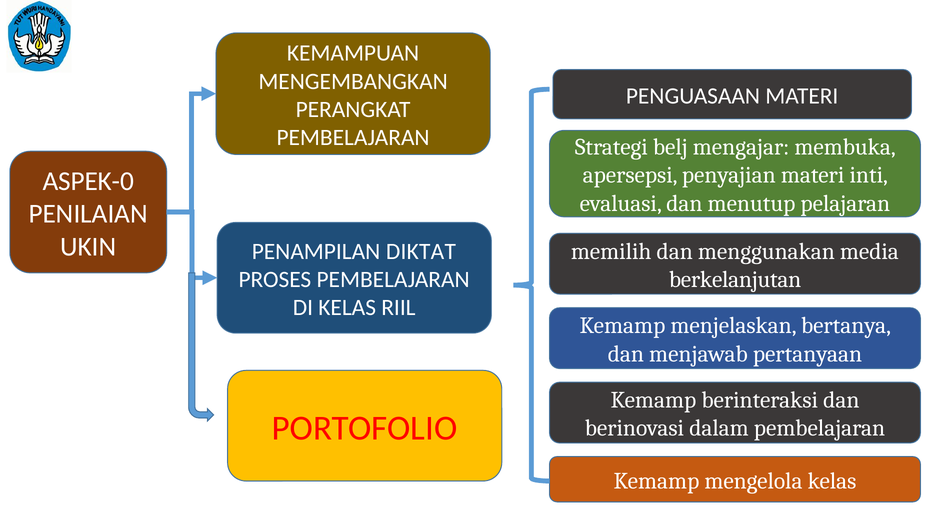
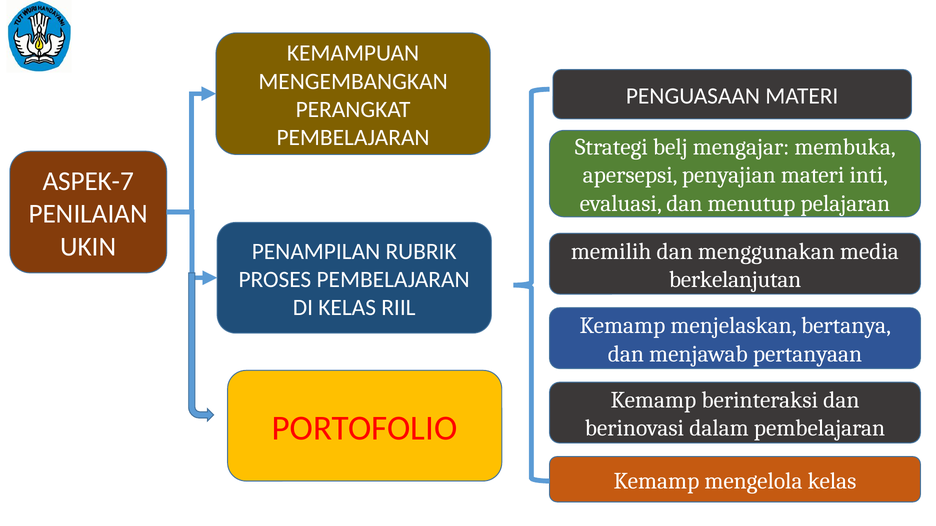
ASPEK-0: ASPEK-0 -> ASPEK-7
DIKTAT: DIKTAT -> RUBRIK
